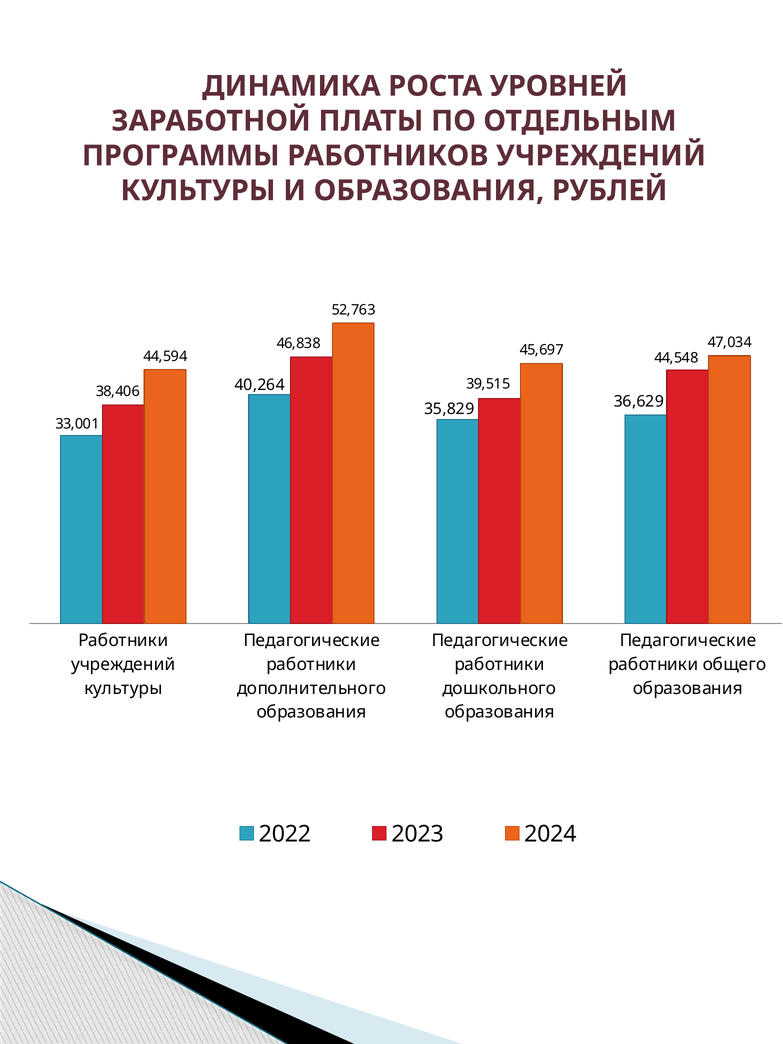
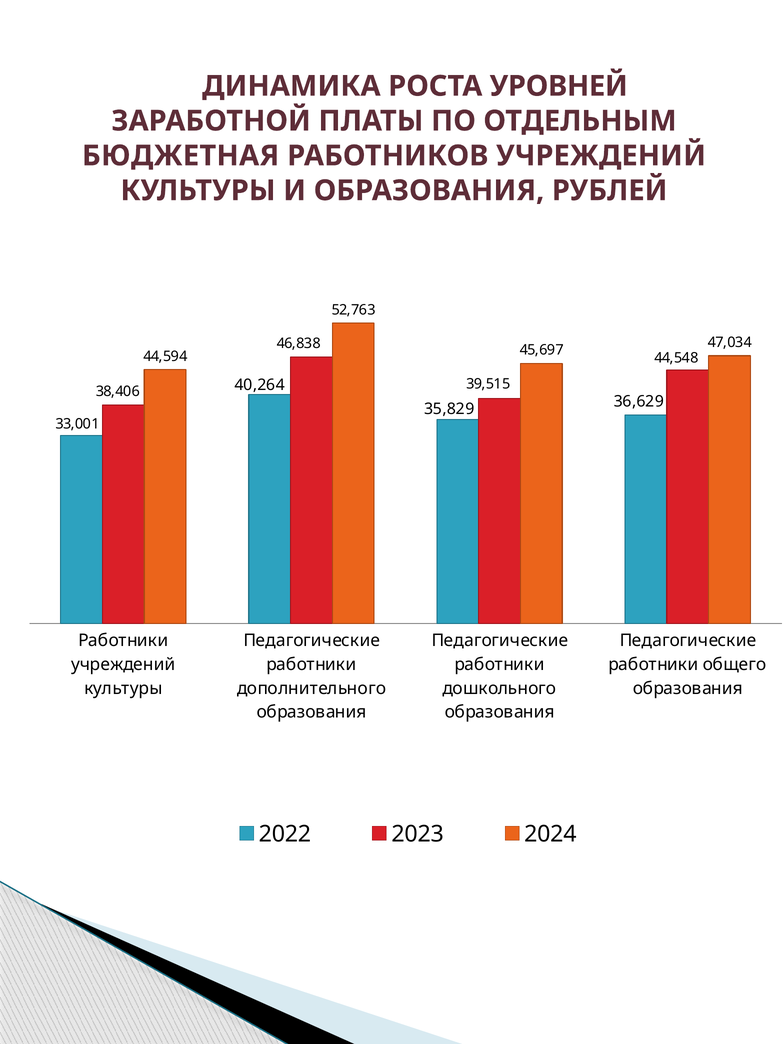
ПРОГРАММЫ: ПРОГРАММЫ -> БЮДЖЕТНАЯ
